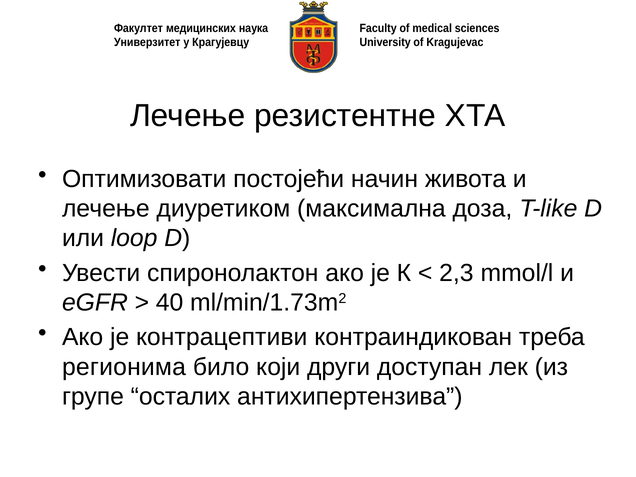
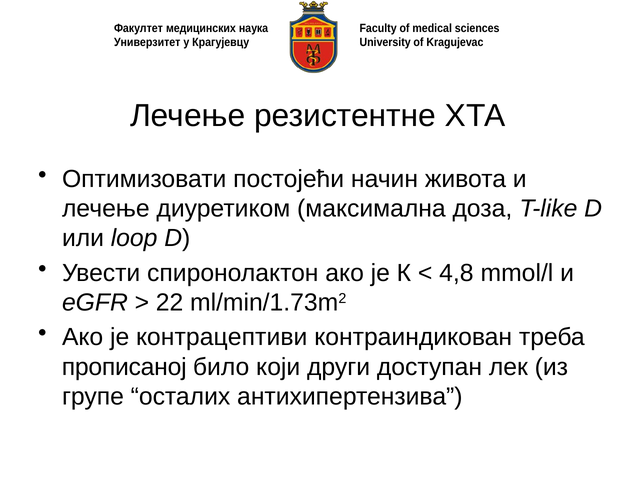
2,3: 2,3 -> 4,8
40: 40 -> 22
регионима: регионима -> прописаној
